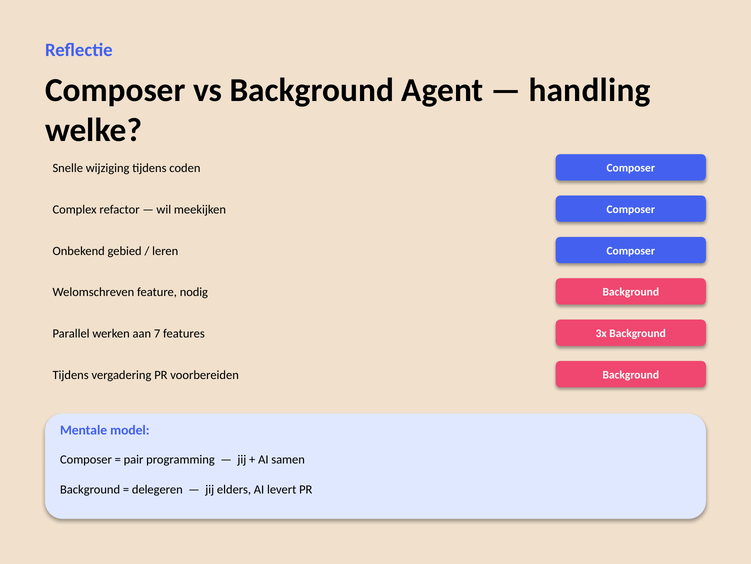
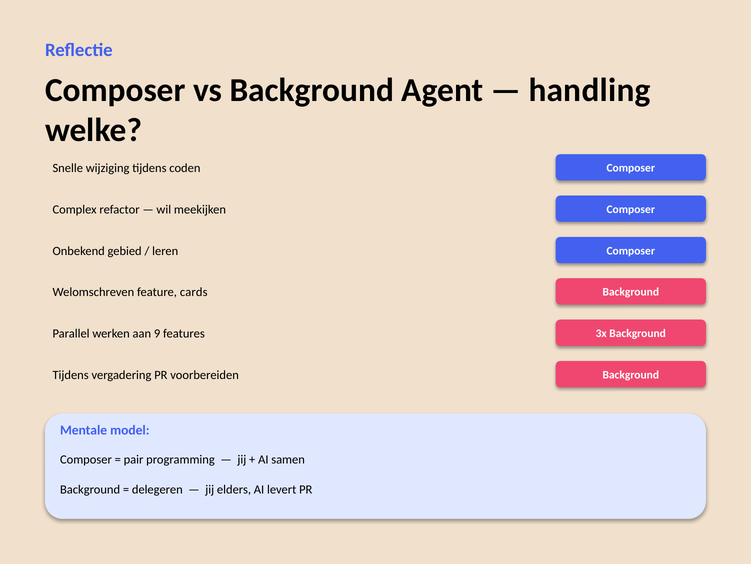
nodig: nodig -> cards
7: 7 -> 9
